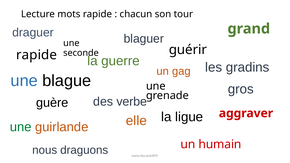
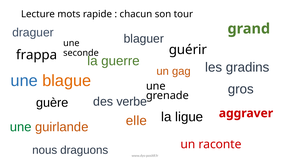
rapide at (37, 55): rapide -> frappa
blague colour: black -> orange
humain: humain -> raconte
